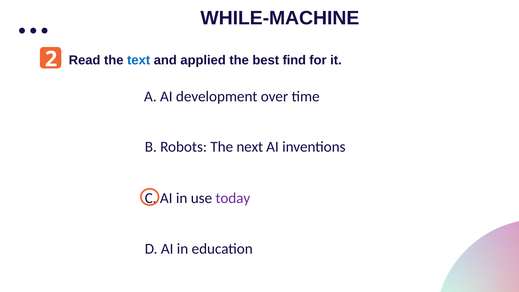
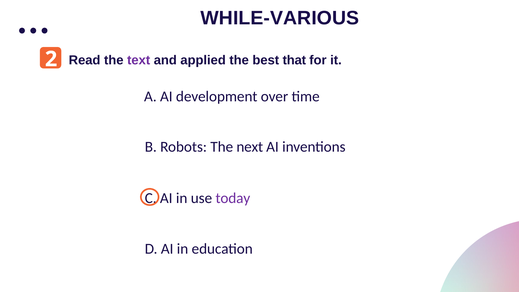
WHILE-MACHINE: WHILE-MACHINE -> WHILE-VARIOUS
text colour: blue -> purple
find: find -> that
